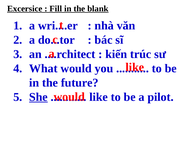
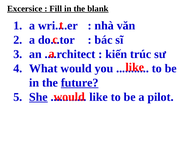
future underline: none -> present
